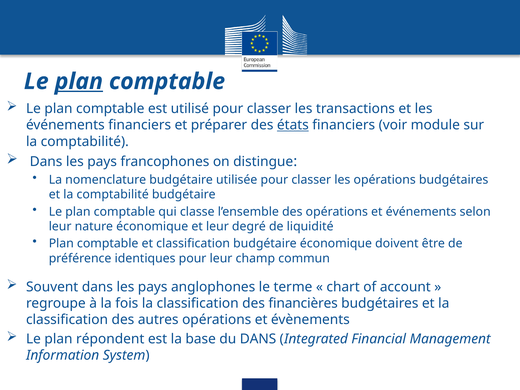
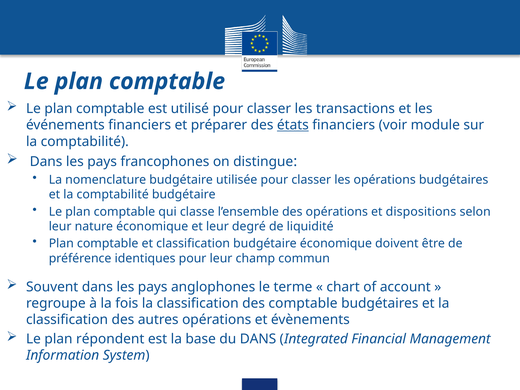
plan at (79, 81) underline: present -> none
et événements: événements -> dispositions
des financières: financières -> comptable
